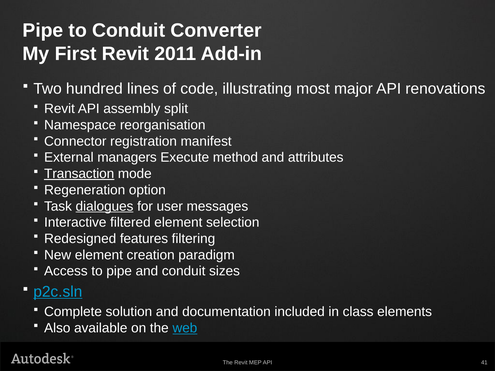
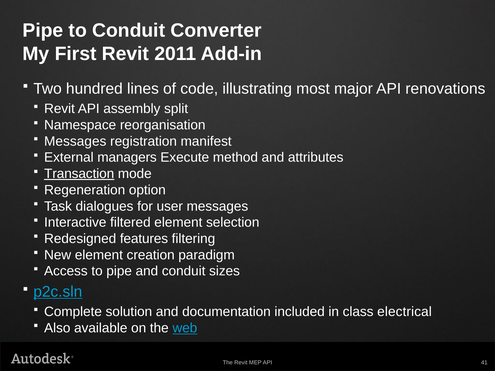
Connector at (75, 141): Connector -> Messages
dialogues underline: present -> none
elements: elements -> electrical
